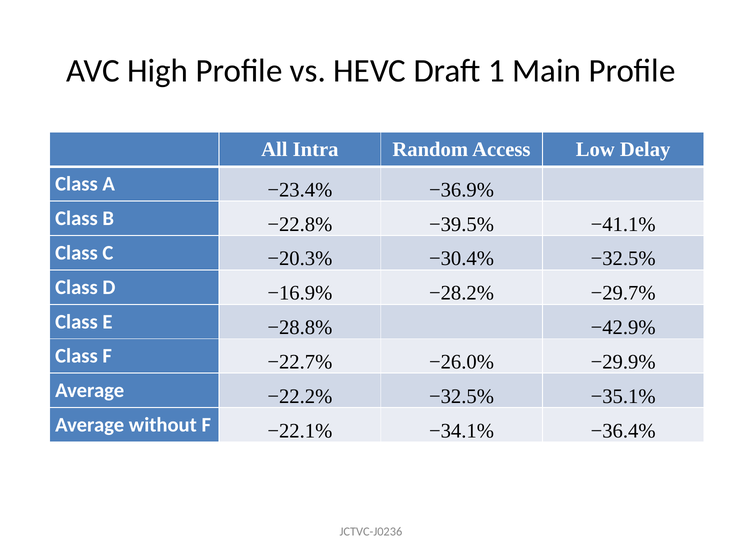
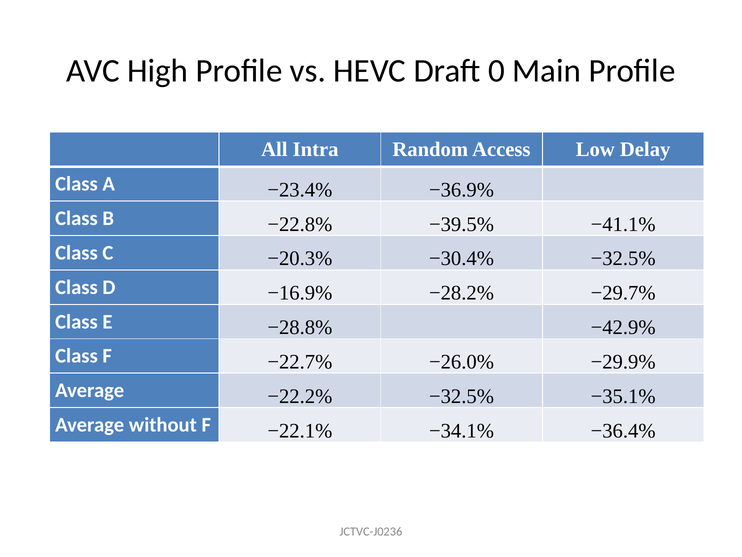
1: 1 -> 0
